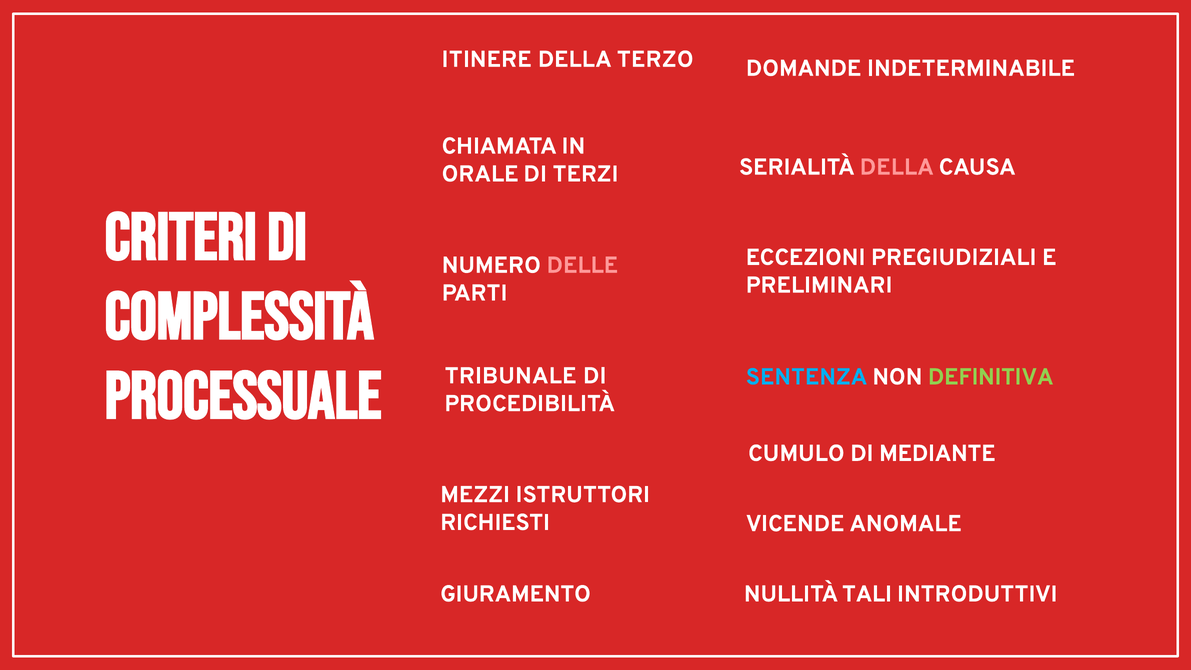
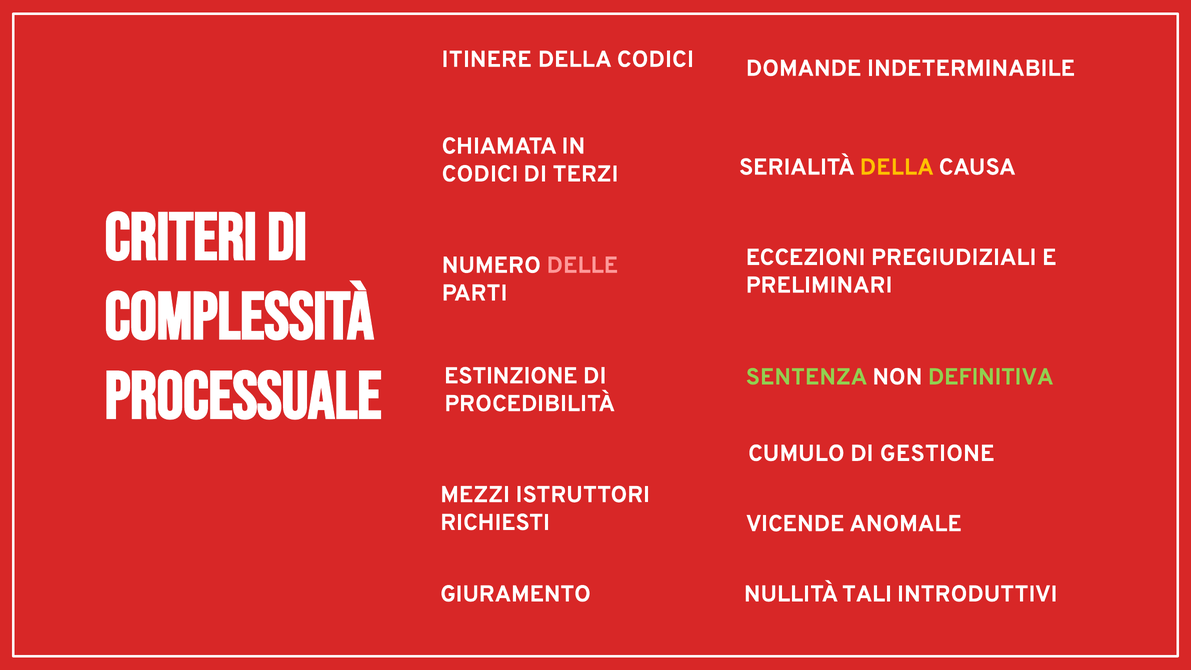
DELLA TERZO: TERZO -> CODICI
DELLA at (897, 167) colour: pink -> yellow
ORALE at (480, 174): ORALE -> CODICI
TRIBUNALE: TRIBUNALE -> ESTINZIONE
SENTENZA colour: light blue -> light green
MEDIANTE: MEDIANTE -> GESTIONE
